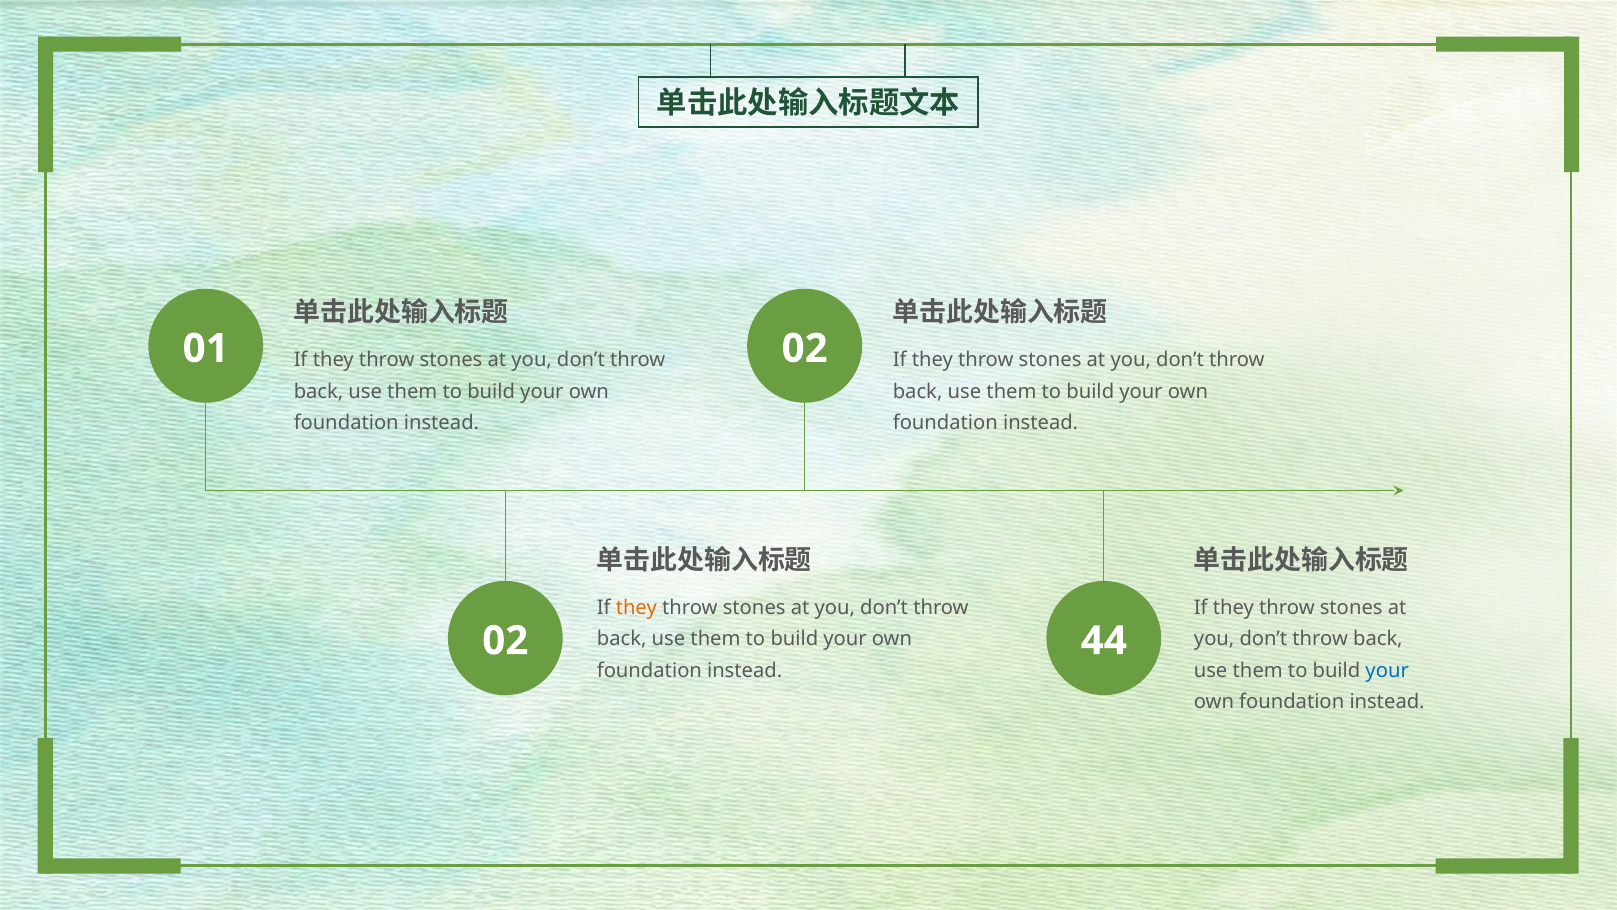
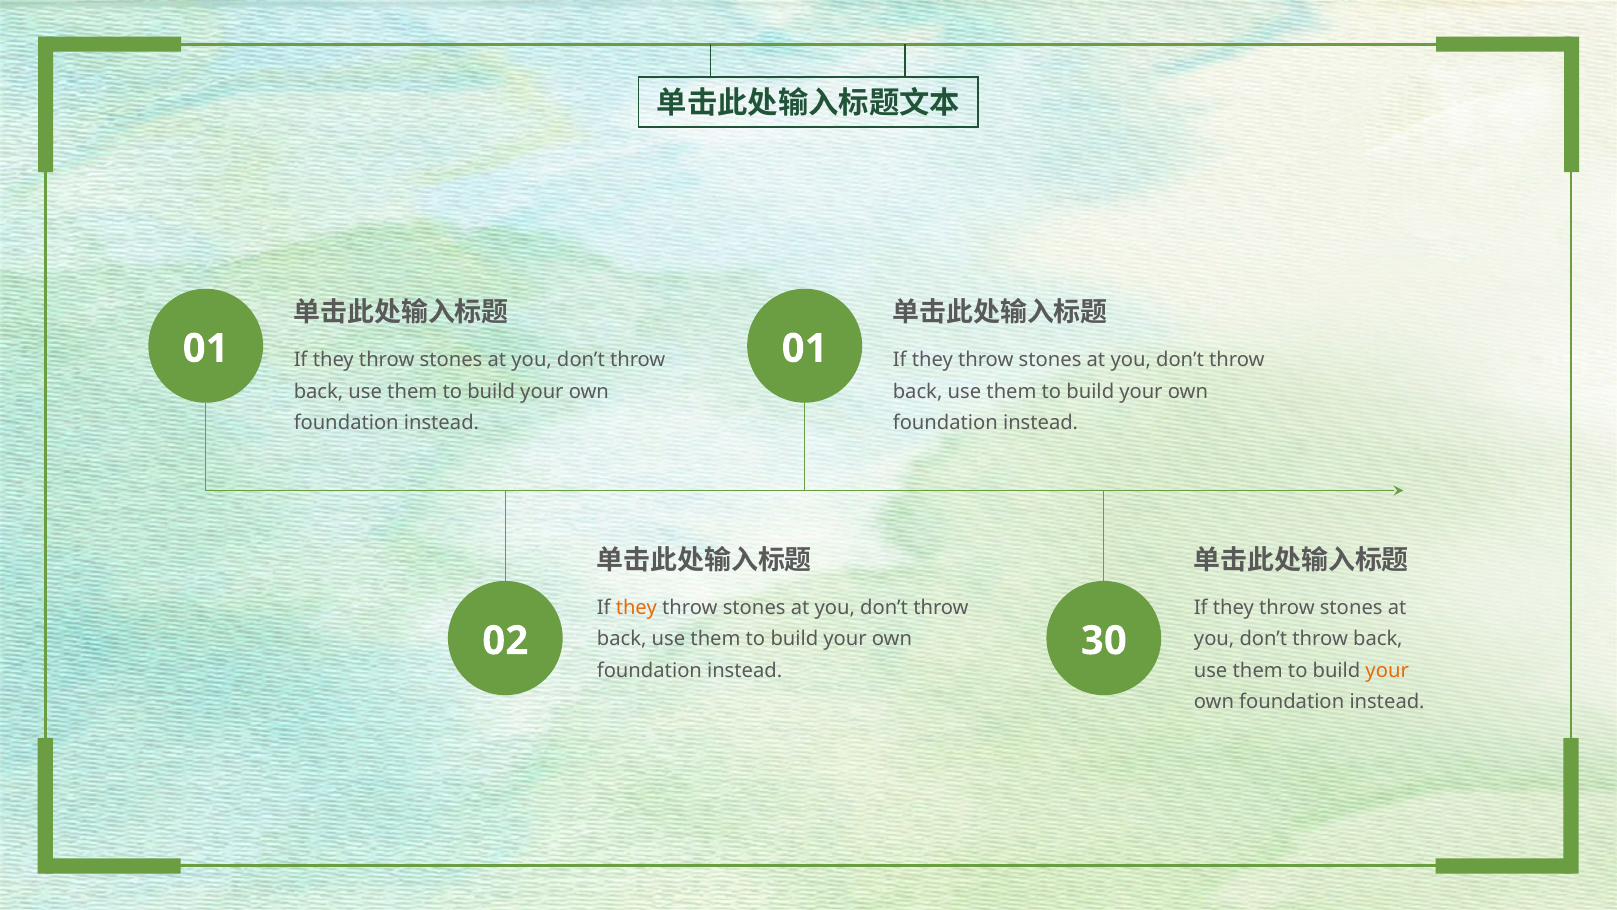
01 02: 02 -> 01
44: 44 -> 30
your at (1387, 670) colour: blue -> orange
